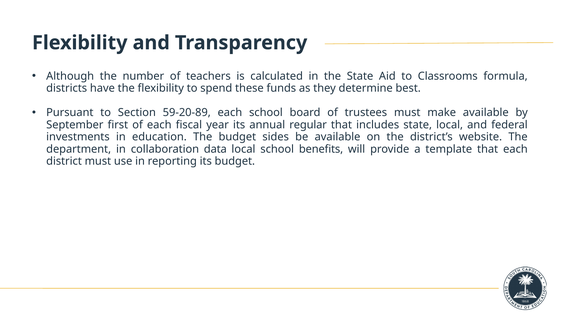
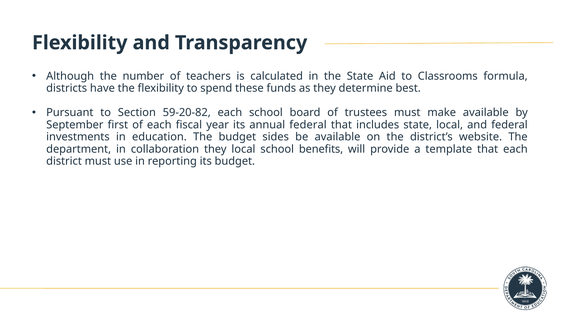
59-20-89: 59-20-89 -> 59-20-82
annual regular: regular -> federal
collaboration data: data -> they
